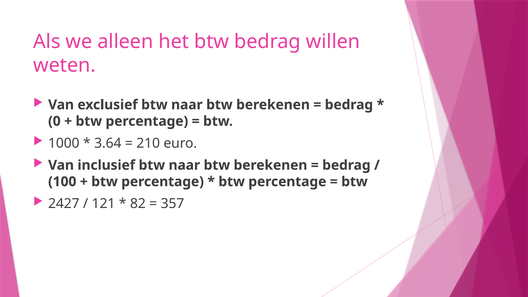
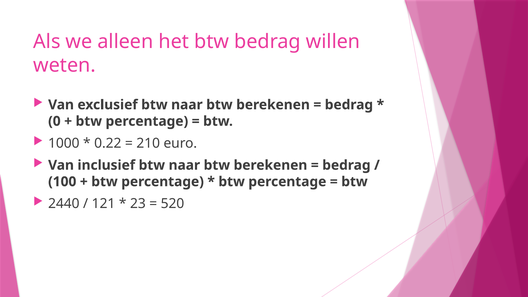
3.64: 3.64 -> 0.22
2427: 2427 -> 2440
82: 82 -> 23
357: 357 -> 520
